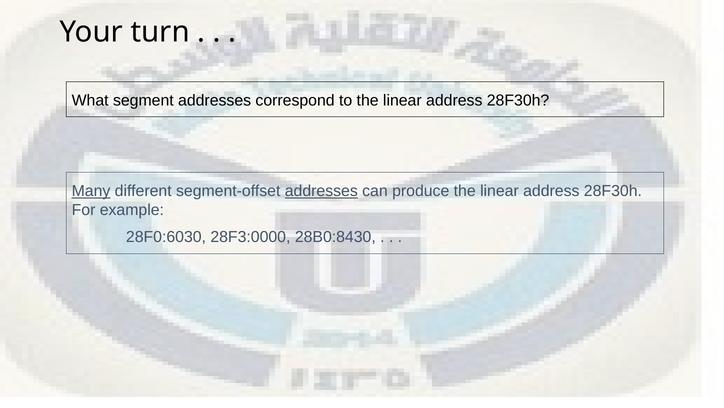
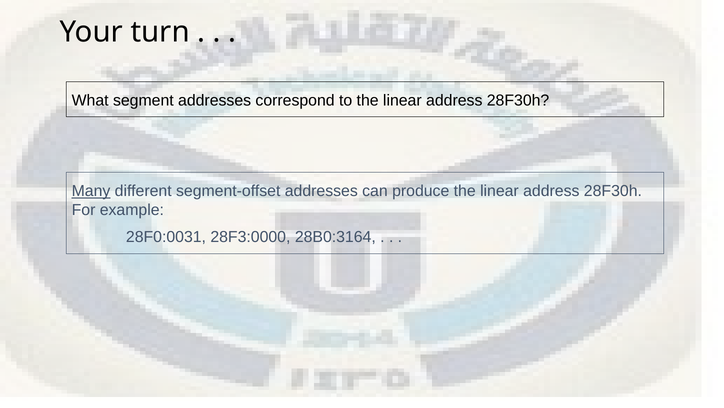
addresses at (321, 191) underline: present -> none
28F0:6030: 28F0:6030 -> 28F0:0031
28B0:8430: 28B0:8430 -> 28B0:3164
